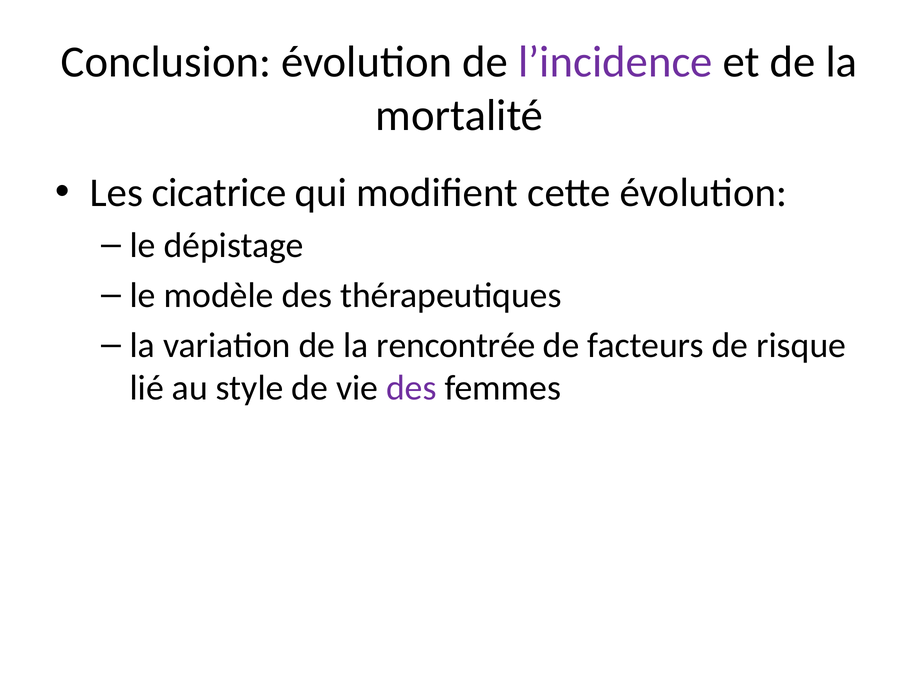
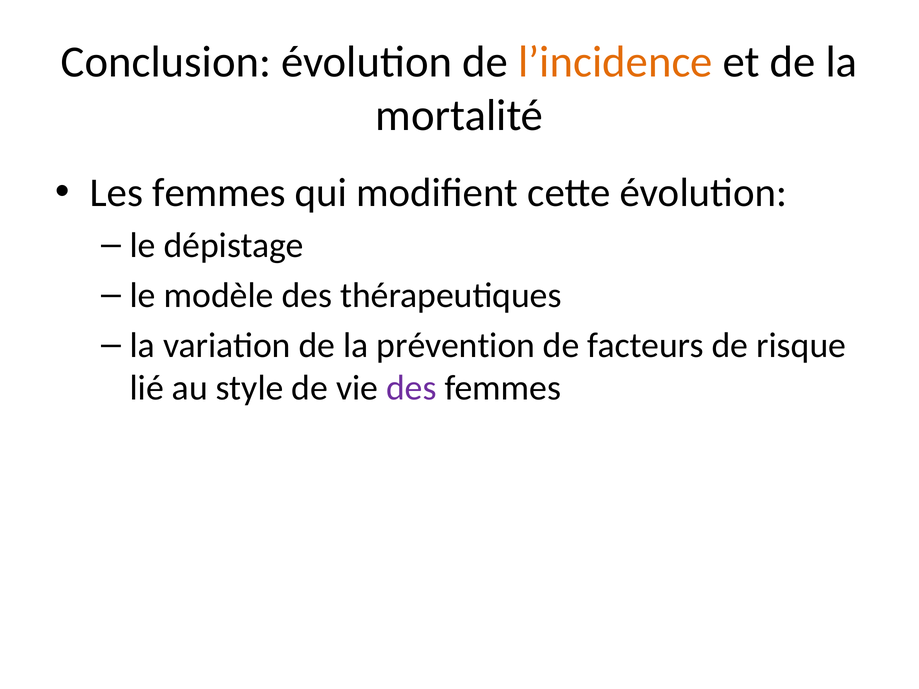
l’incidence colour: purple -> orange
Les cicatrice: cicatrice -> femmes
rencontrée: rencontrée -> prévention
